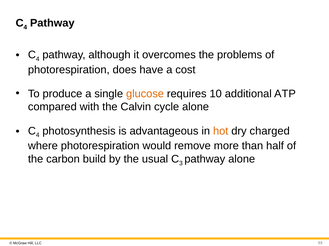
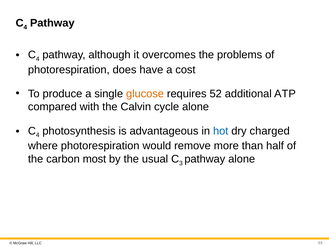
10: 10 -> 52
hot colour: orange -> blue
build: build -> most
